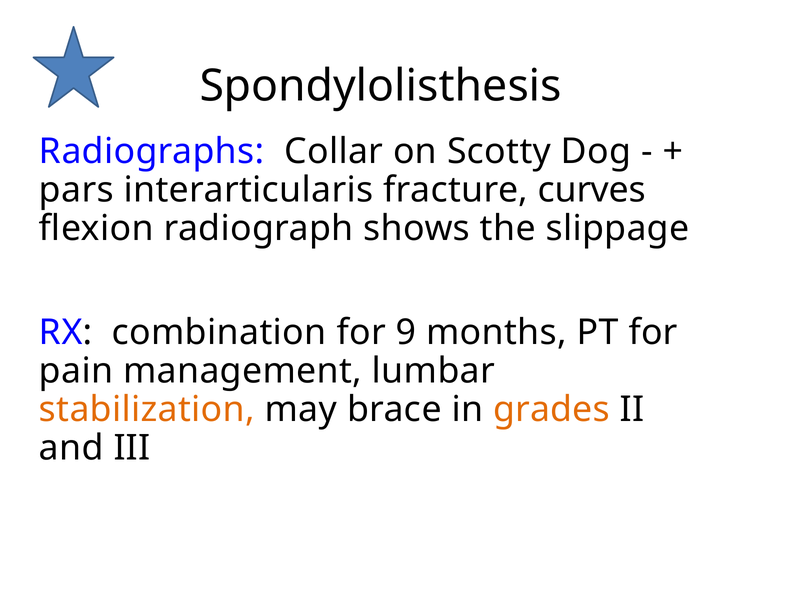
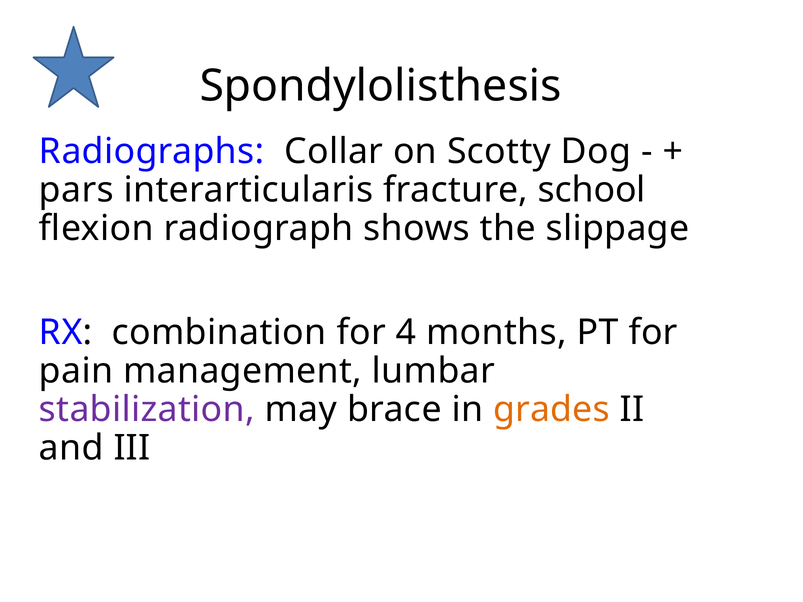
curves: curves -> school
9: 9 -> 4
stabilization colour: orange -> purple
